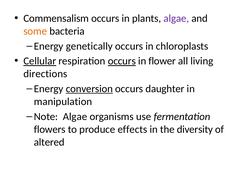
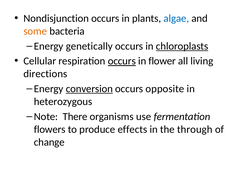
Commensalism: Commensalism -> Nondisjunction
algae at (176, 18) colour: purple -> blue
chloroplasts underline: none -> present
Cellular underline: present -> none
daughter: daughter -> opposite
manipulation: manipulation -> heterozygous
Note Algae: Algae -> There
diversity: diversity -> through
altered: altered -> change
